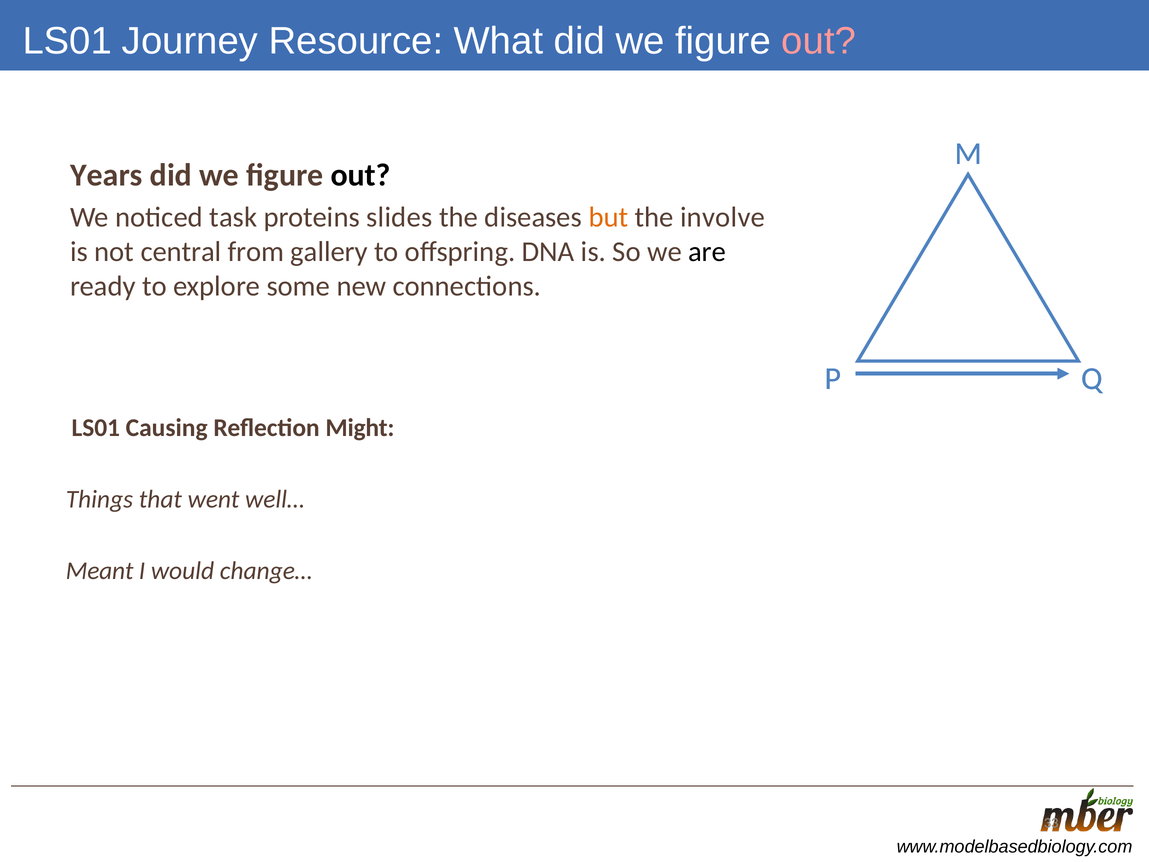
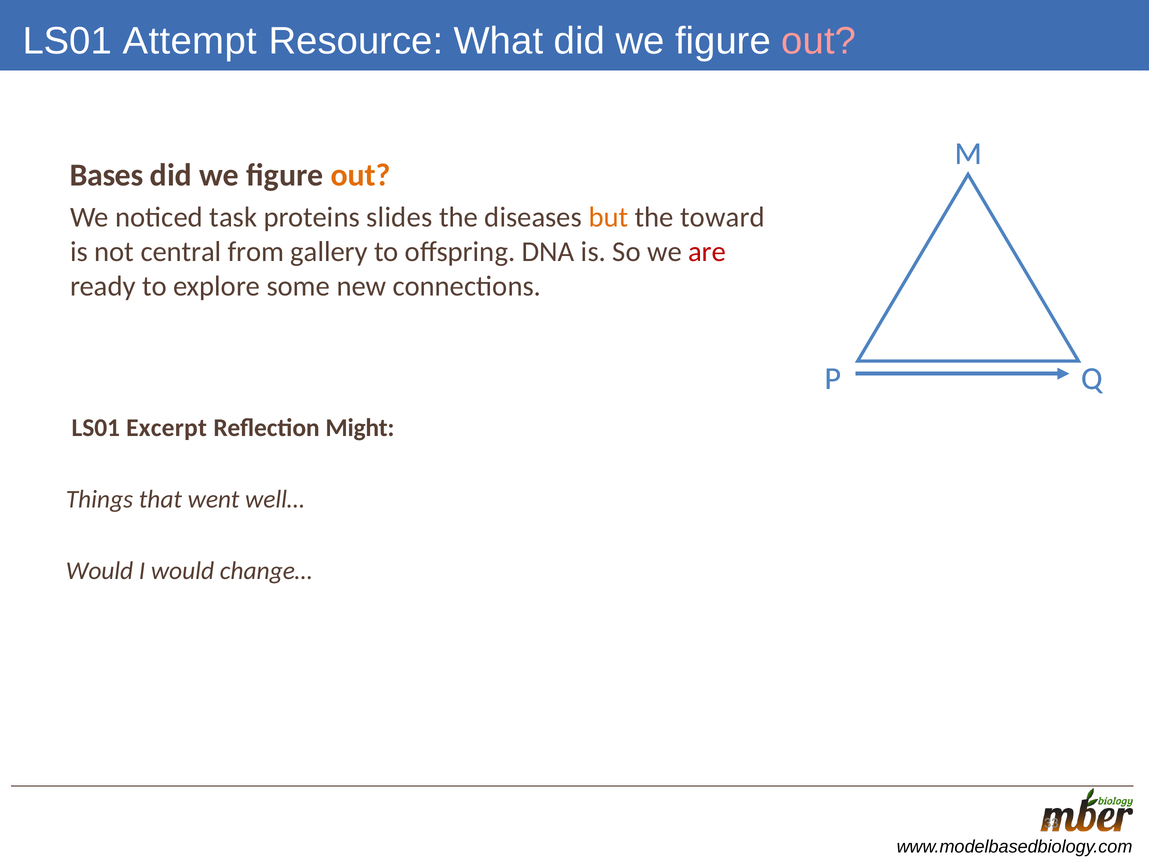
Journey: Journey -> Attempt
Years: Years -> Bases
out at (361, 175) colour: black -> orange
involve: involve -> toward
are colour: black -> red
Causing: Causing -> Excerpt
Meant at (100, 571): Meant -> Would
